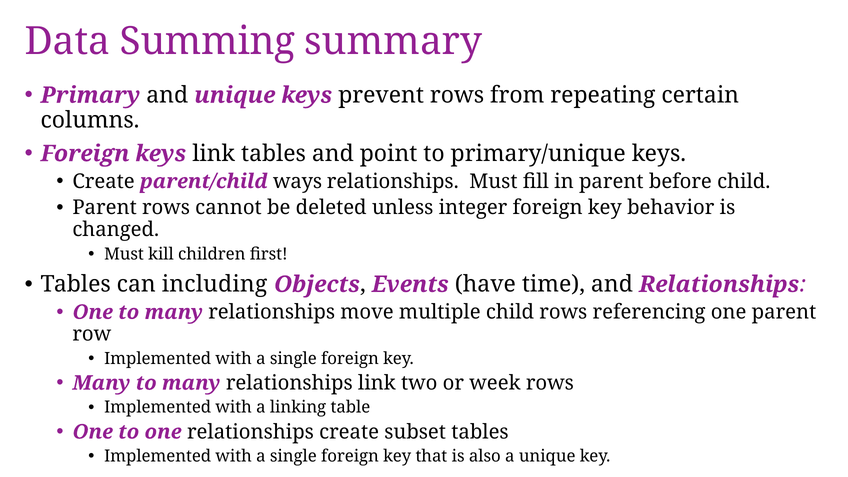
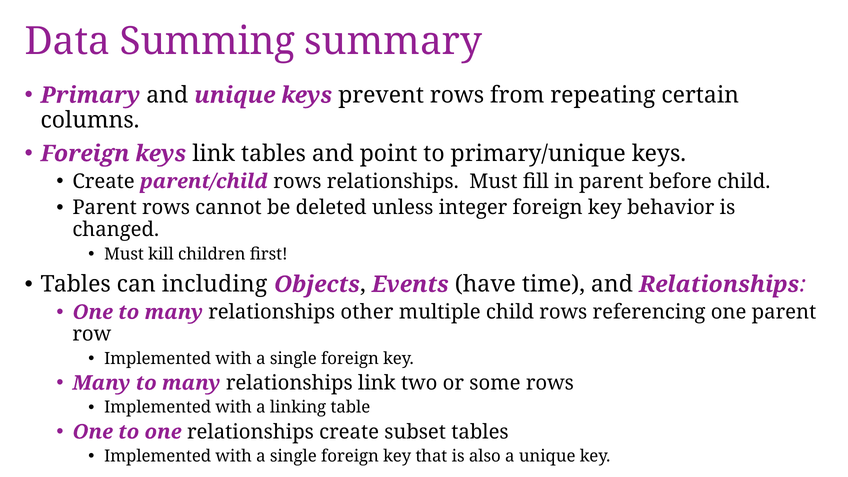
parent/child ways: ways -> rows
move: move -> other
week: week -> some
